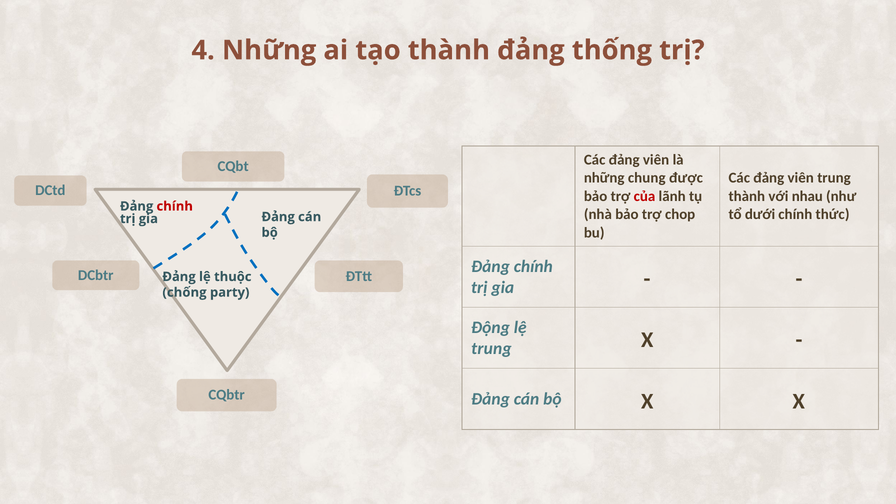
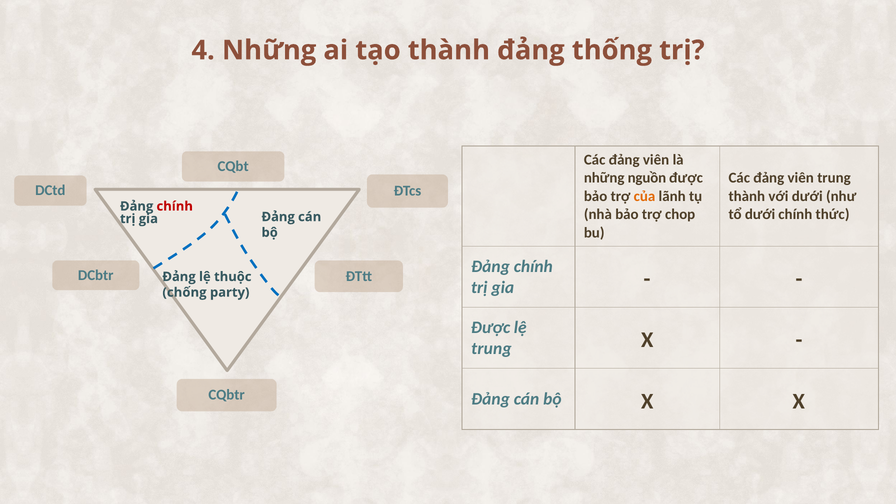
chung: chung -> nguồn
của colour: red -> orange
với nhau: nhau -> dưới
Động at (490, 327): Động -> Được
